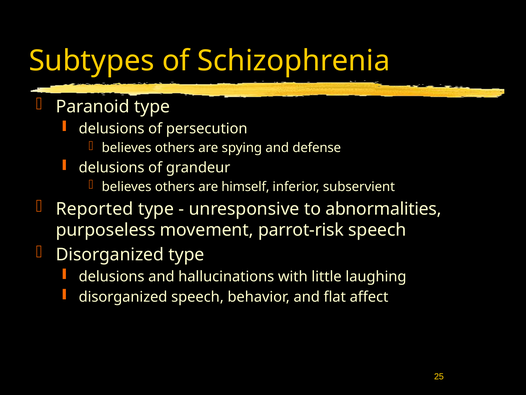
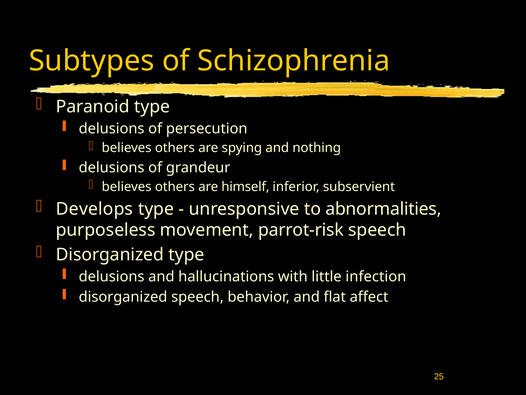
defense: defense -> nothing
Reported: Reported -> Develops
laughing: laughing -> infection
